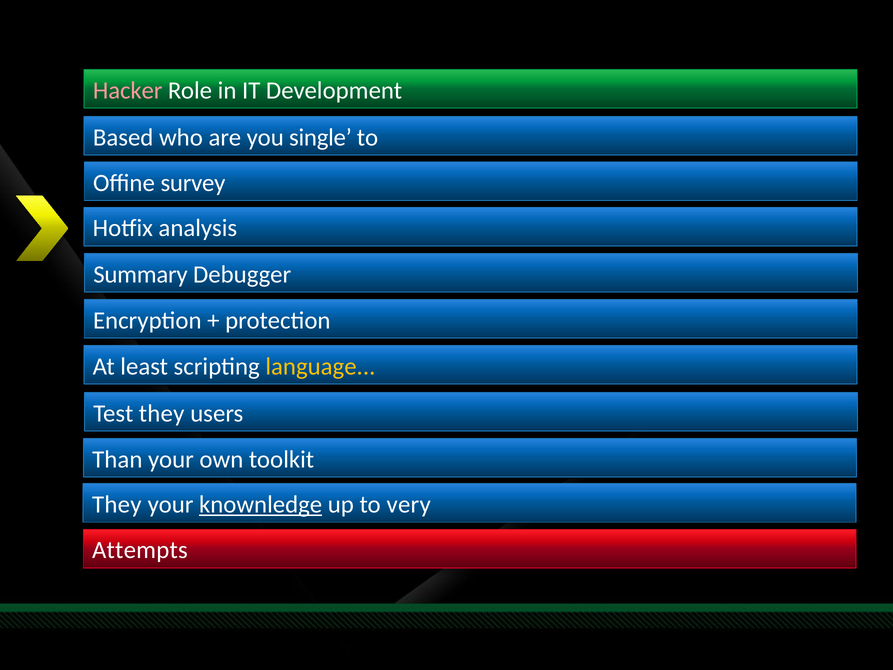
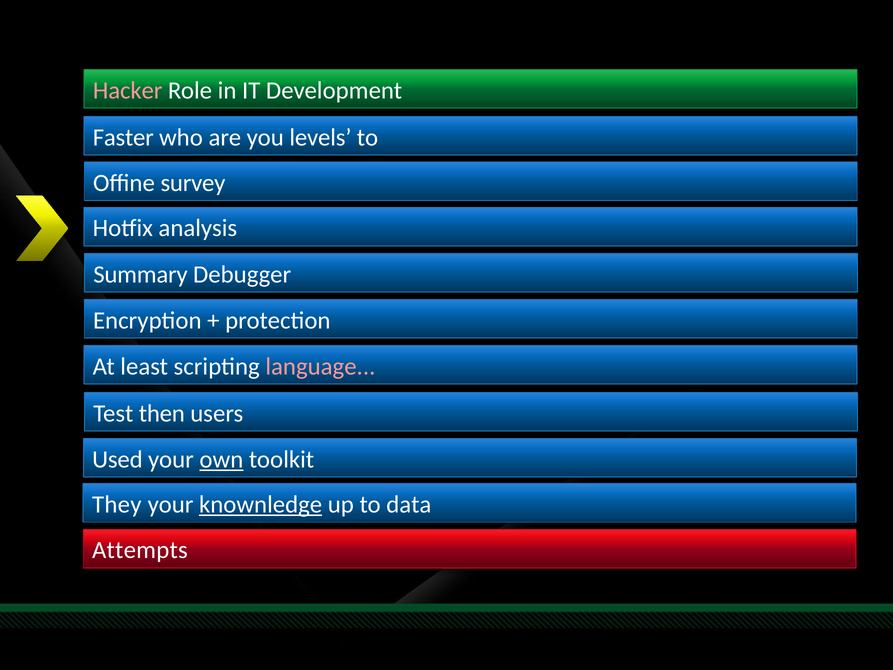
Based: Based -> Faster
single: single -> levels
language colour: yellow -> pink
Test they: they -> then
Than: Than -> Used
own underline: none -> present
very: very -> data
